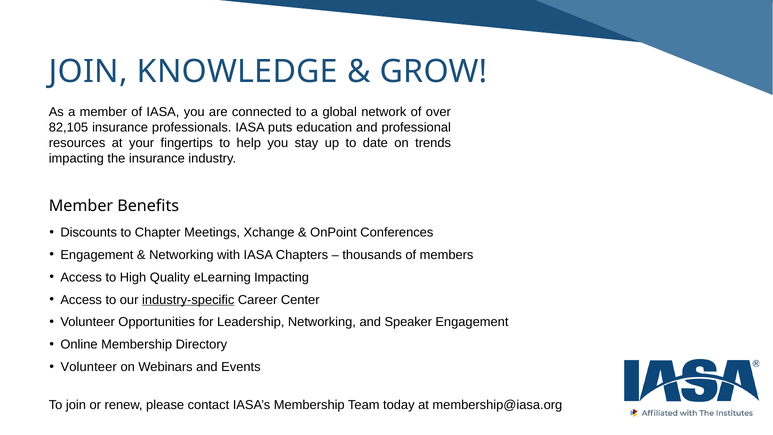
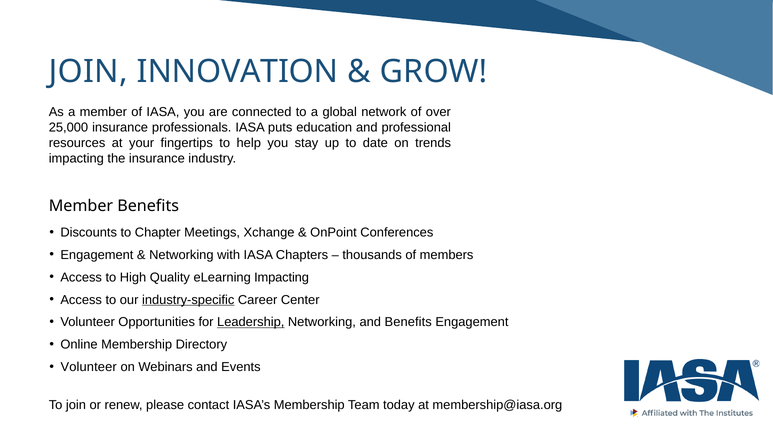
KNOWLEDGE: KNOWLEDGE -> INNOVATION
82,105: 82,105 -> 25,000
Leadership underline: none -> present
and Speaker: Speaker -> Benefits
